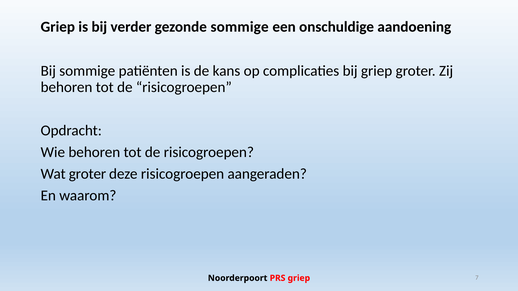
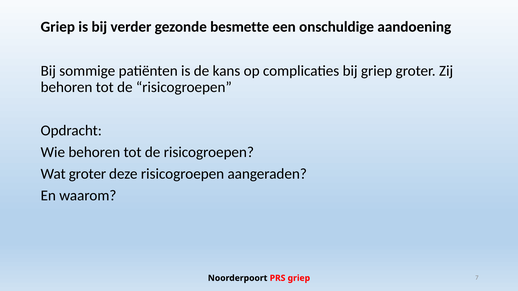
gezonde sommige: sommige -> besmette
